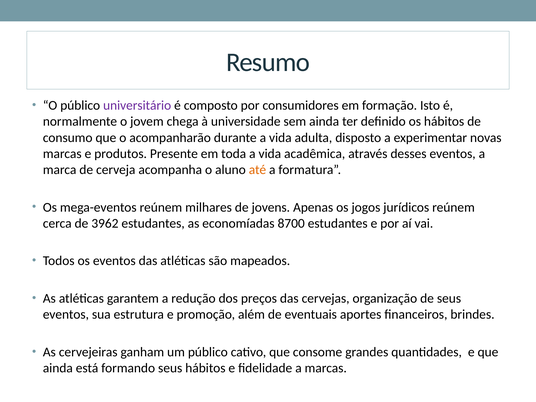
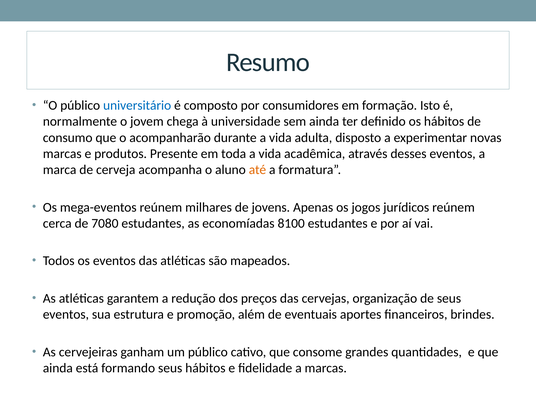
universitário colour: purple -> blue
3962: 3962 -> 7080
8700: 8700 -> 8100
